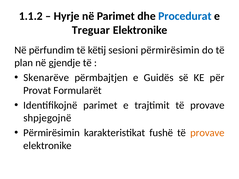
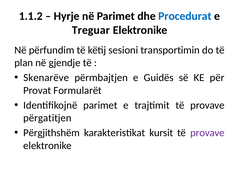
sesioni përmirësimin: përmirësimin -> transportimin
shpjegojnë: shpjegojnë -> përgatitjen
Përmirësimin at (52, 133): Përmirësimin -> Përgjithshëm
fushë: fushë -> kursit
provave at (207, 133) colour: orange -> purple
